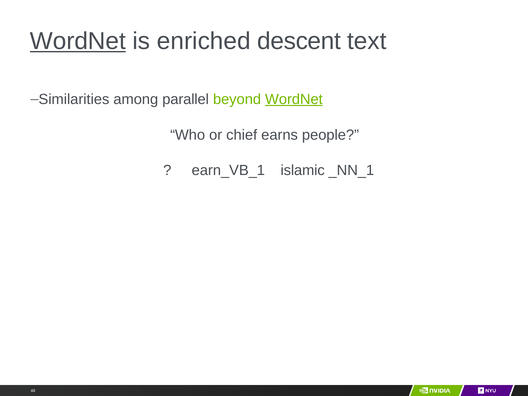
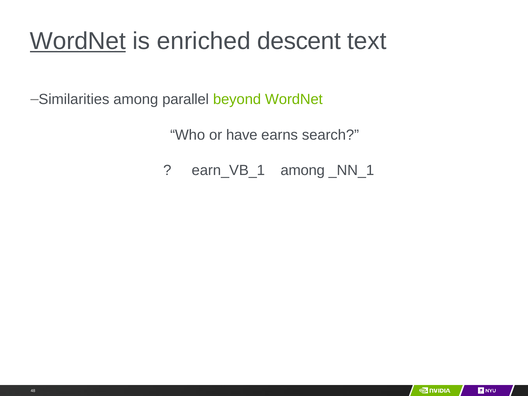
WordNet at (294, 99) underline: present -> none
chief: chief -> have
people: people -> search
earn_VB_1 islamic: islamic -> among
